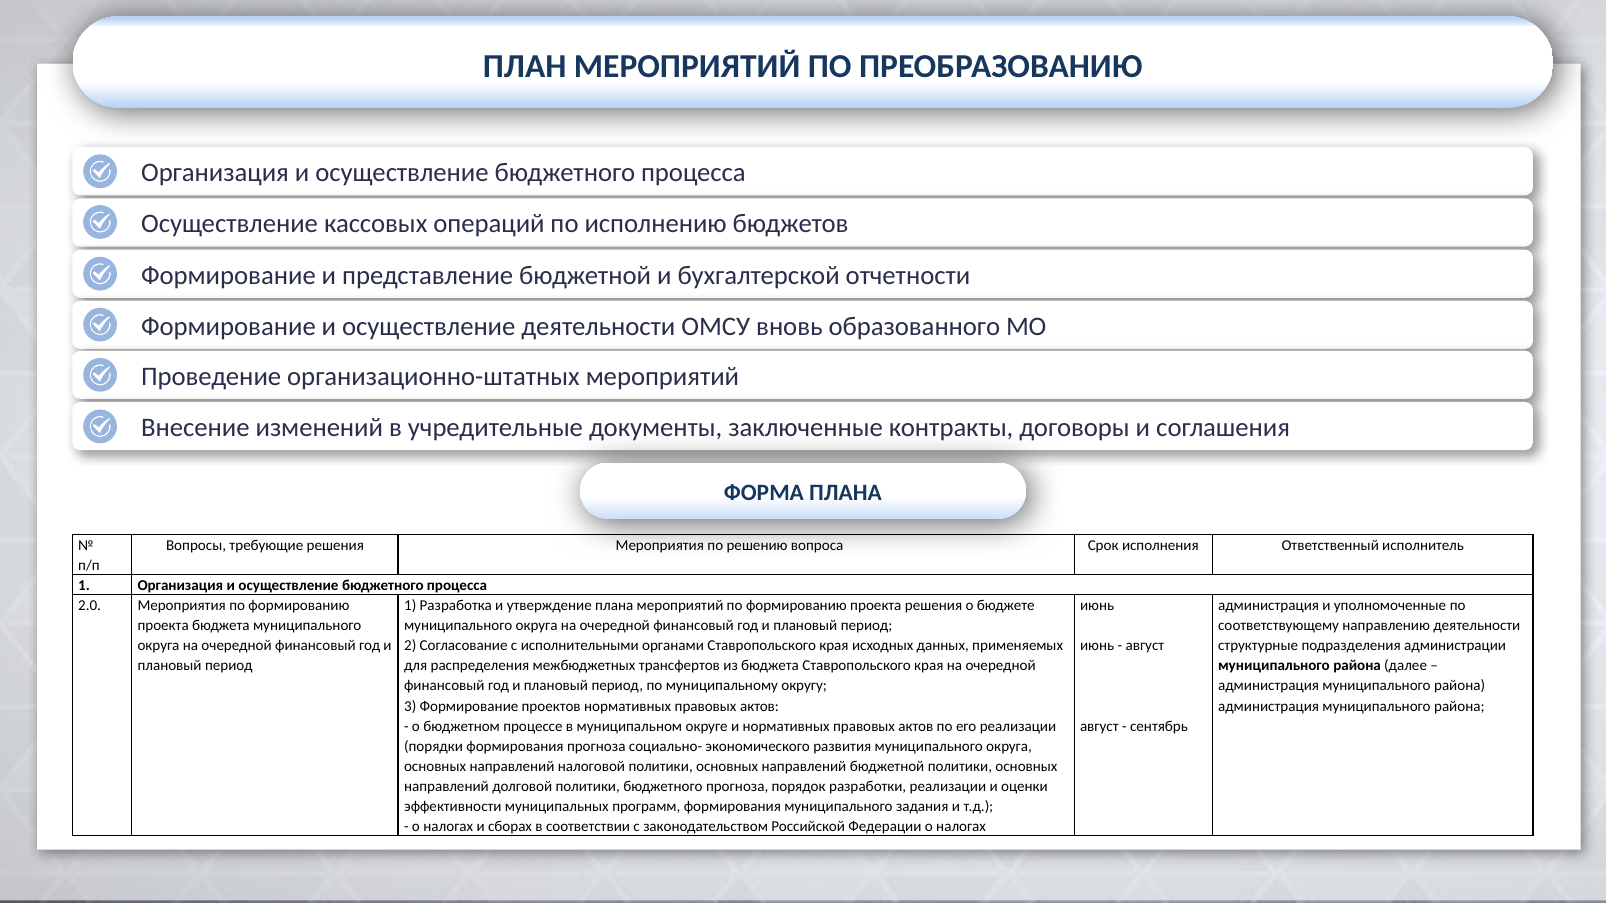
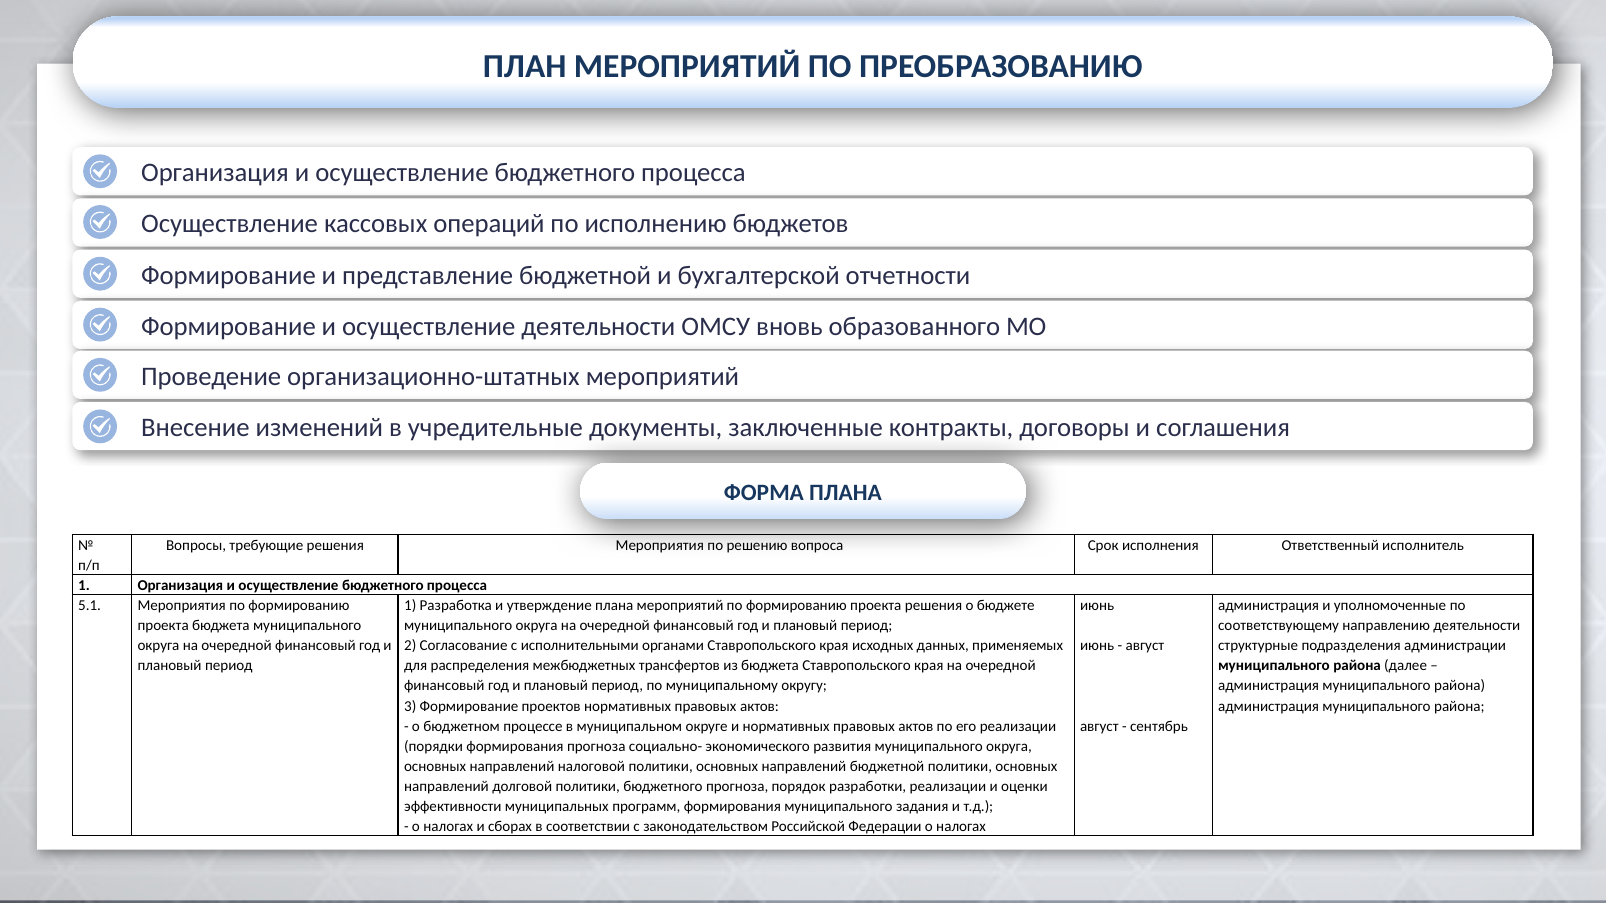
2.0: 2.0 -> 5.1
